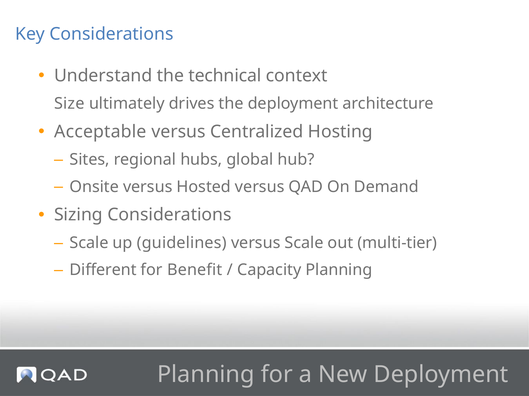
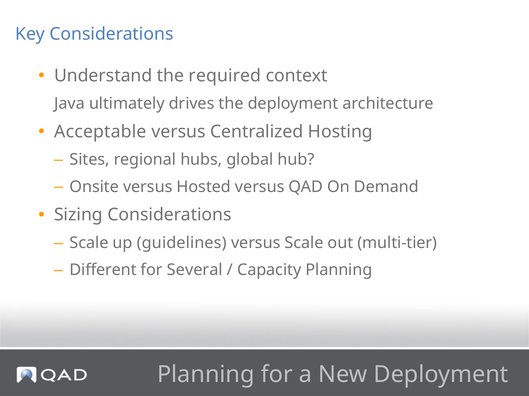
technical: technical -> required
Size: Size -> Java
Benefit: Benefit -> Several
